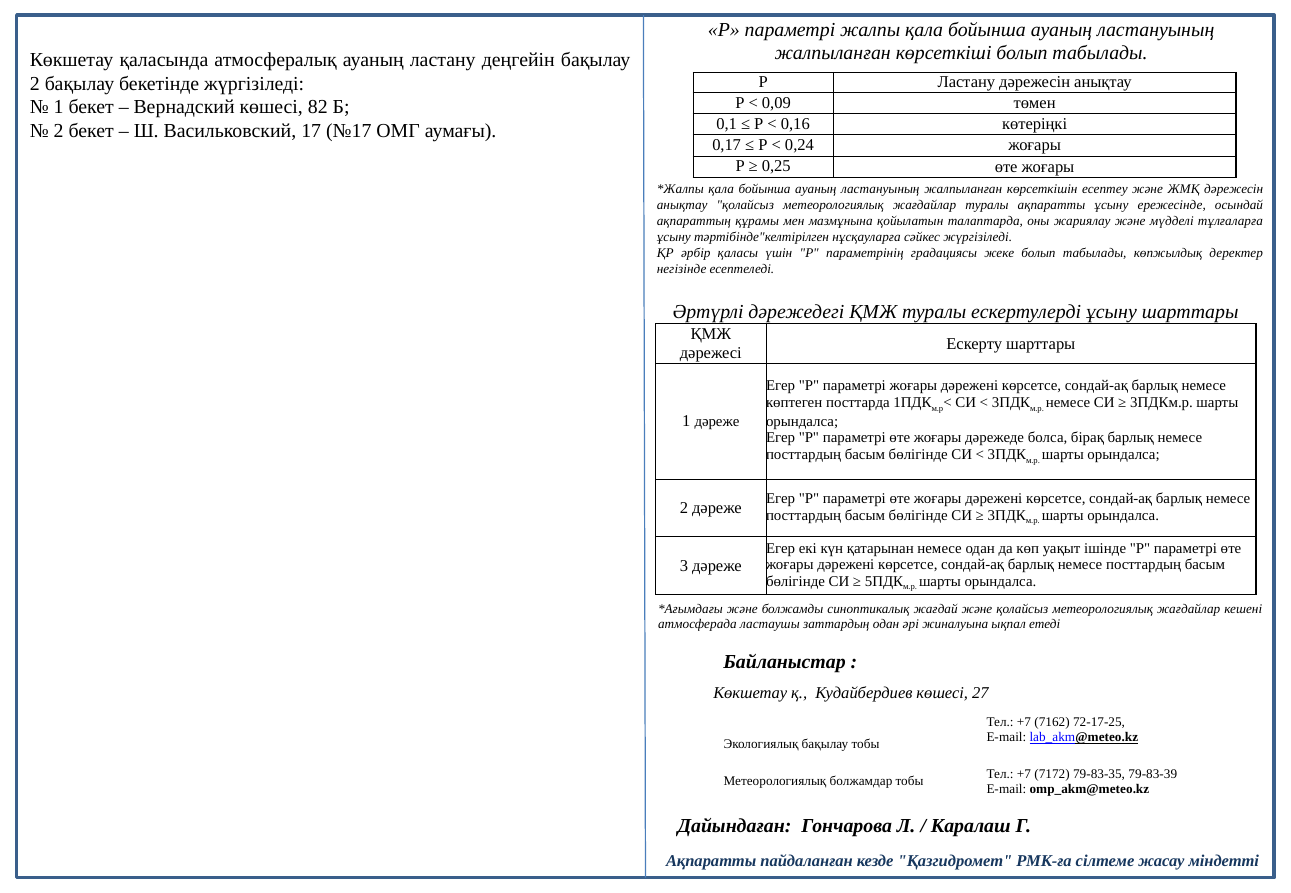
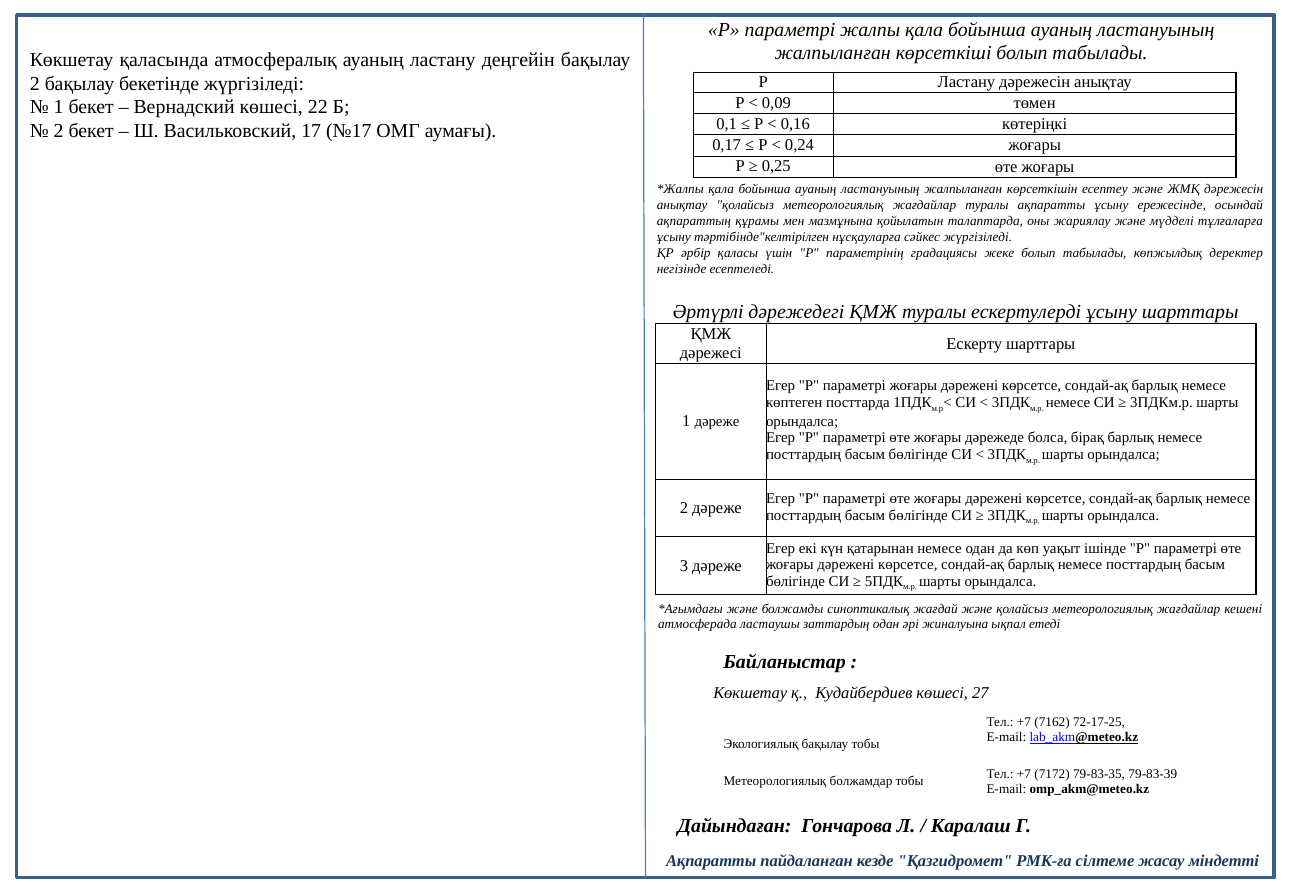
82: 82 -> 22
